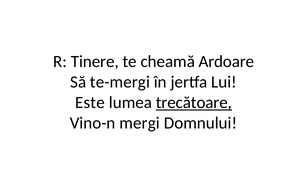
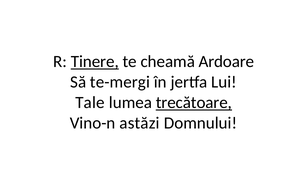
Tinere underline: none -> present
Este: Este -> Tale
mergi: mergi -> astăzi
